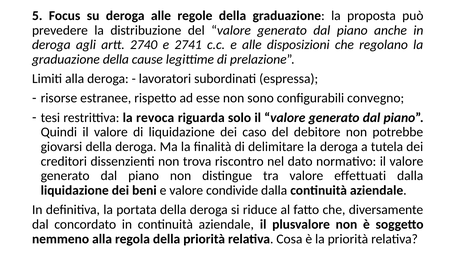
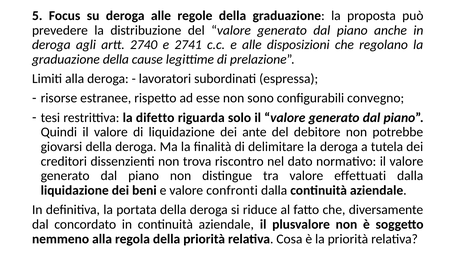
revoca: revoca -> difetto
caso: caso -> ante
condivide: condivide -> confronti
